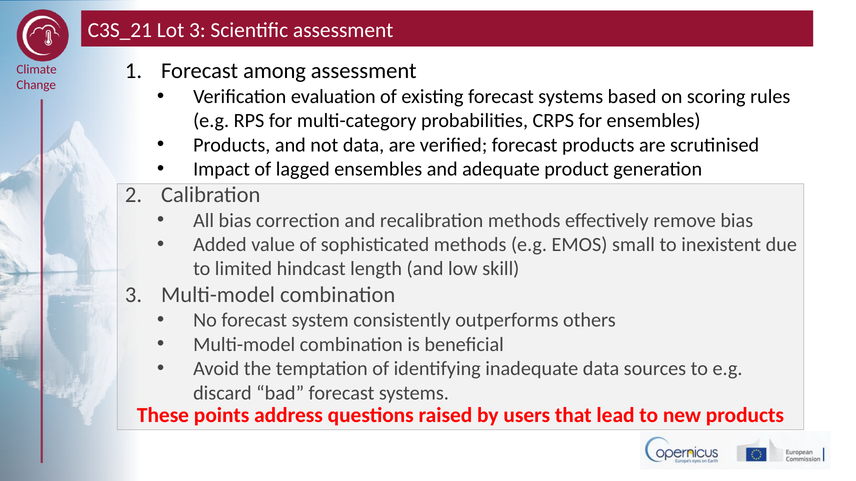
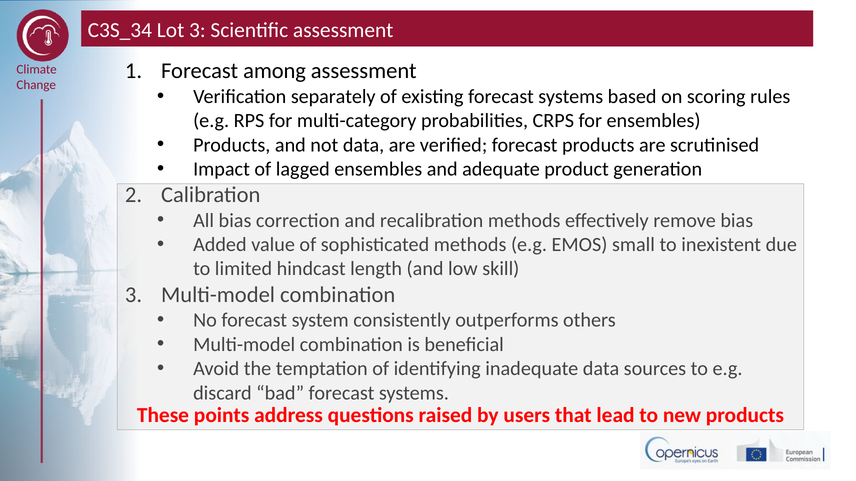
C3S_21: C3S_21 -> C3S_34
evaluation: evaluation -> separately
